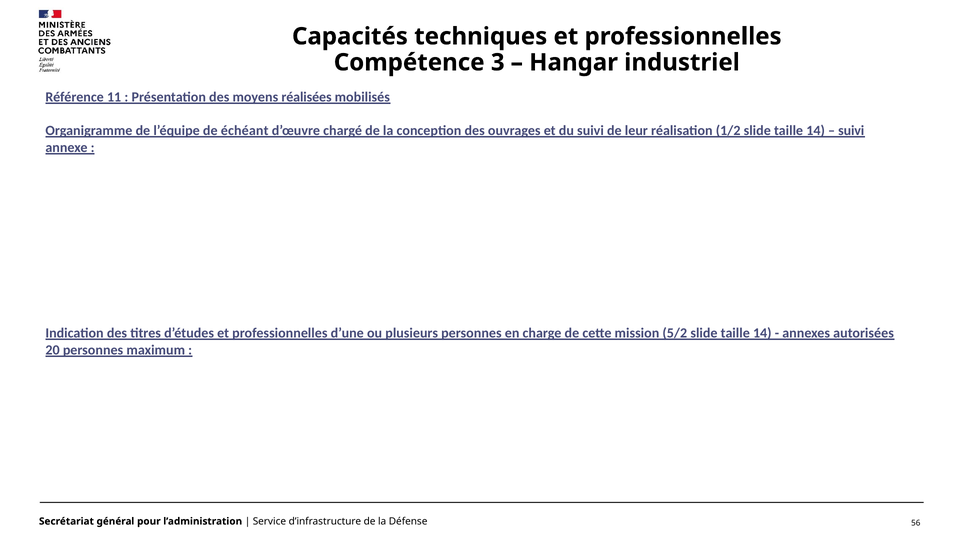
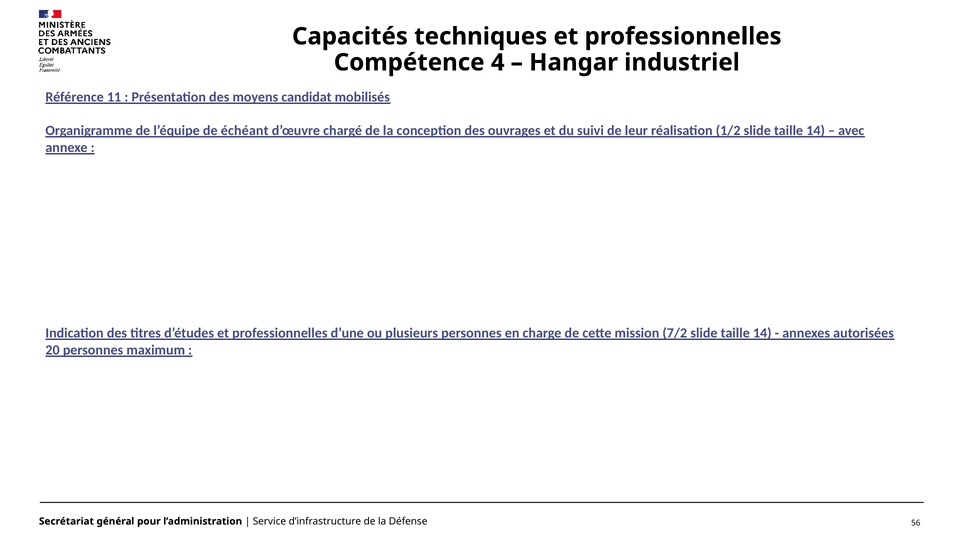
3: 3 -> 4
réalisées: réalisées -> candidat
suivi at (851, 131): suivi -> avec
5/2: 5/2 -> 7/2
